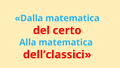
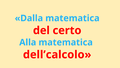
dell’classici: dell’classici -> dell’calcolo
